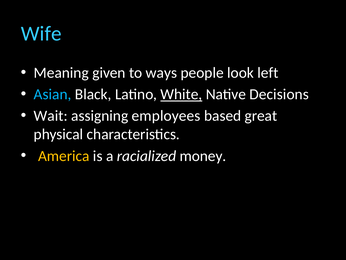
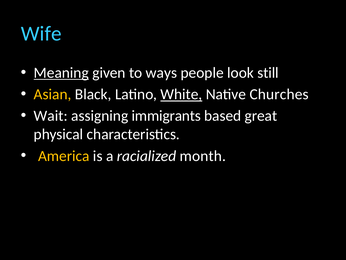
Meaning underline: none -> present
left: left -> still
Asian colour: light blue -> yellow
Decisions: Decisions -> Churches
employees: employees -> immigrants
money: money -> month
